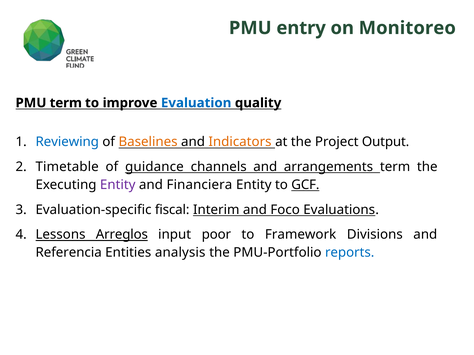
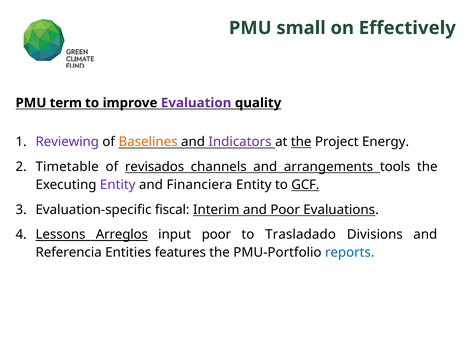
entry: entry -> small
Monitoreo: Monitoreo -> Effectively
Evaluation colour: blue -> purple
Reviewing colour: blue -> purple
Indicators colour: orange -> purple
the at (301, 142) underline: none -> present
Output: Output -> Energy
guidance: guidance -> revisados
arrangements term: term -> tools
and Foco: Foco -> Poor
Framework: Framework -> Trasladado
analysis: analysis -> features
